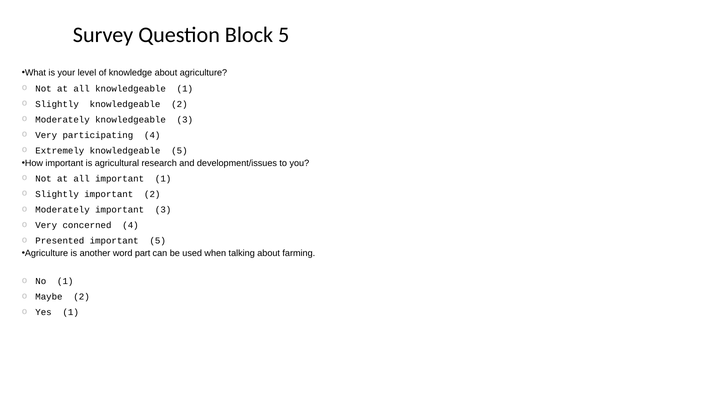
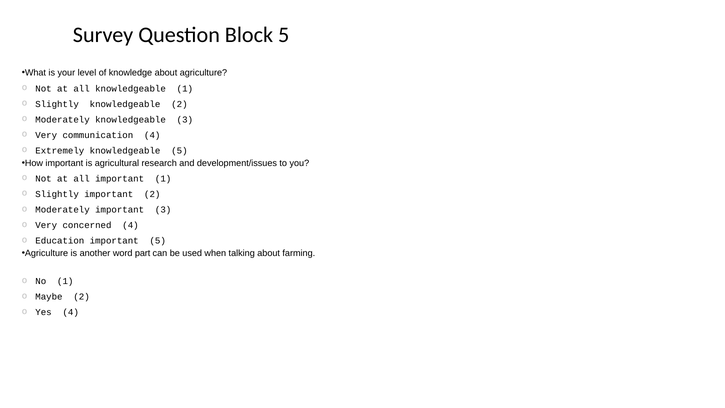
participating: participating -> communication
Presented: Presented -> Education
Yes 1: 1 -> 4
